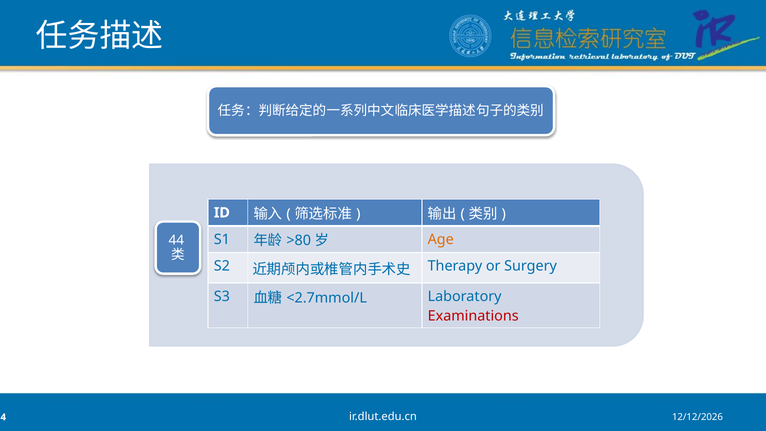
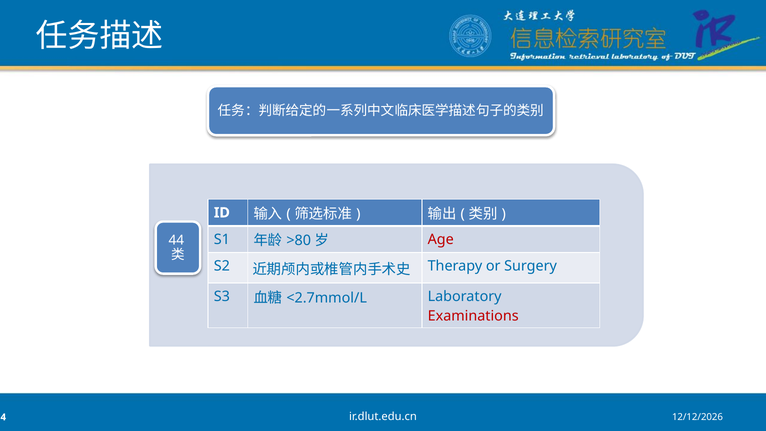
Age colour: orange -> red
